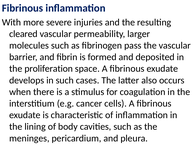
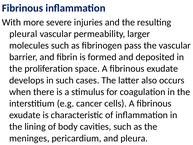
cleared: cleared -> pleural
